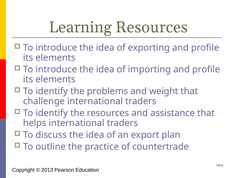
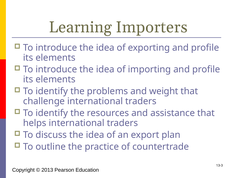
Learning Resources: Resources -> Importers
